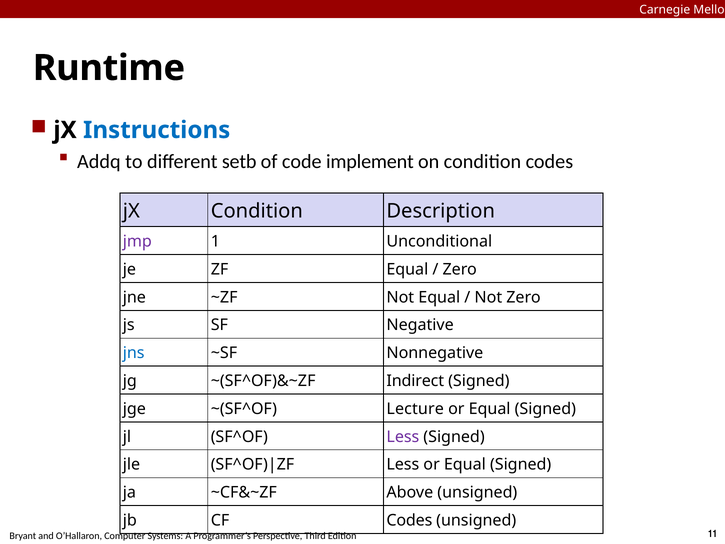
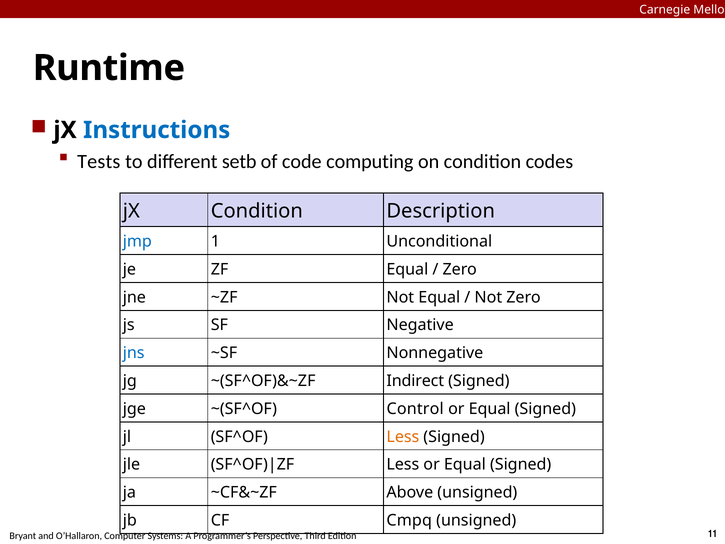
Addq: Addq -> Tests
implement: implement -> computing
jmp colour: purple -> blue
Lecture: Lecture -> Control
Less at (403, 437) colour: purple -> orange
CF Codes: Codes -> Cmpq
